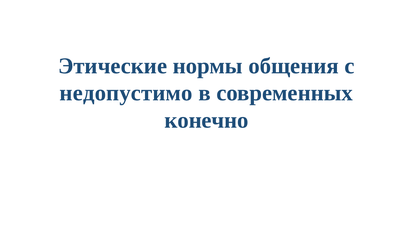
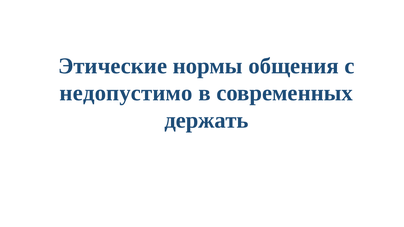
конечно: конечно -> держать
